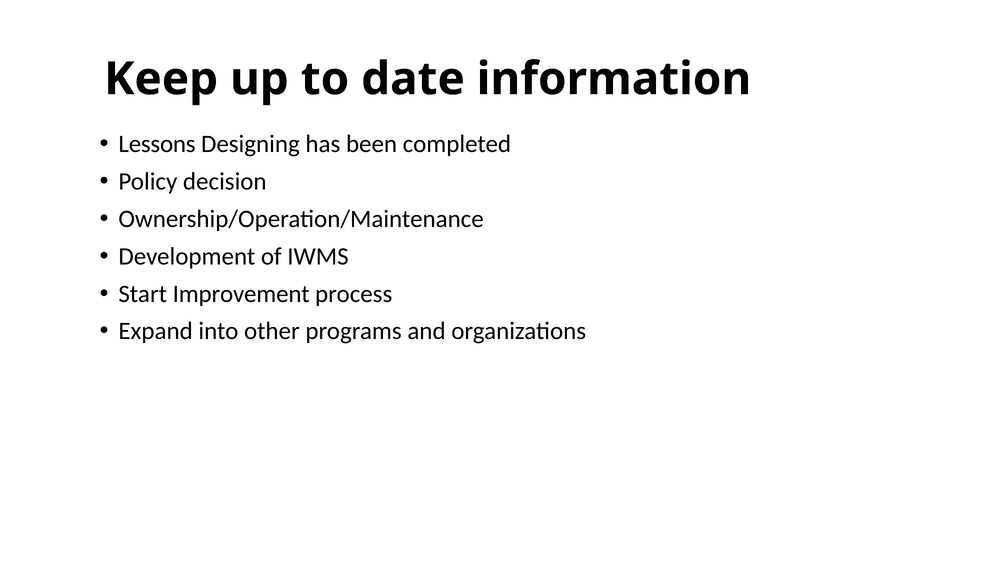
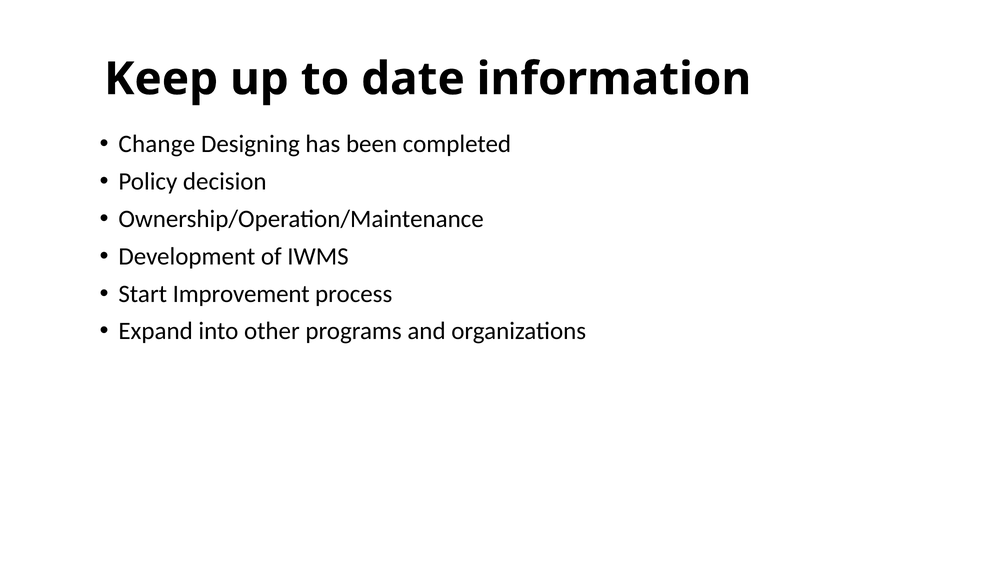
Lessons: Lessons -> Change
